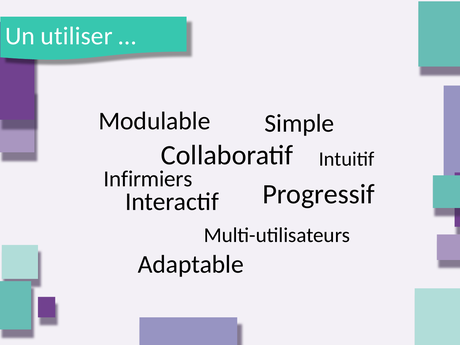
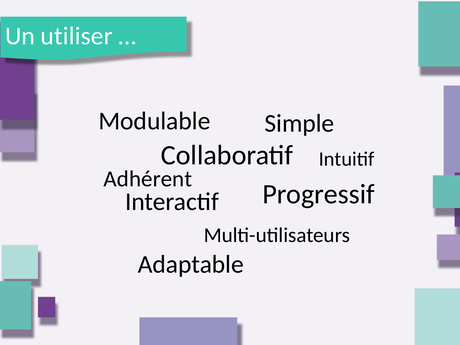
Infirmiers: Infirmiers -> Adhérent
